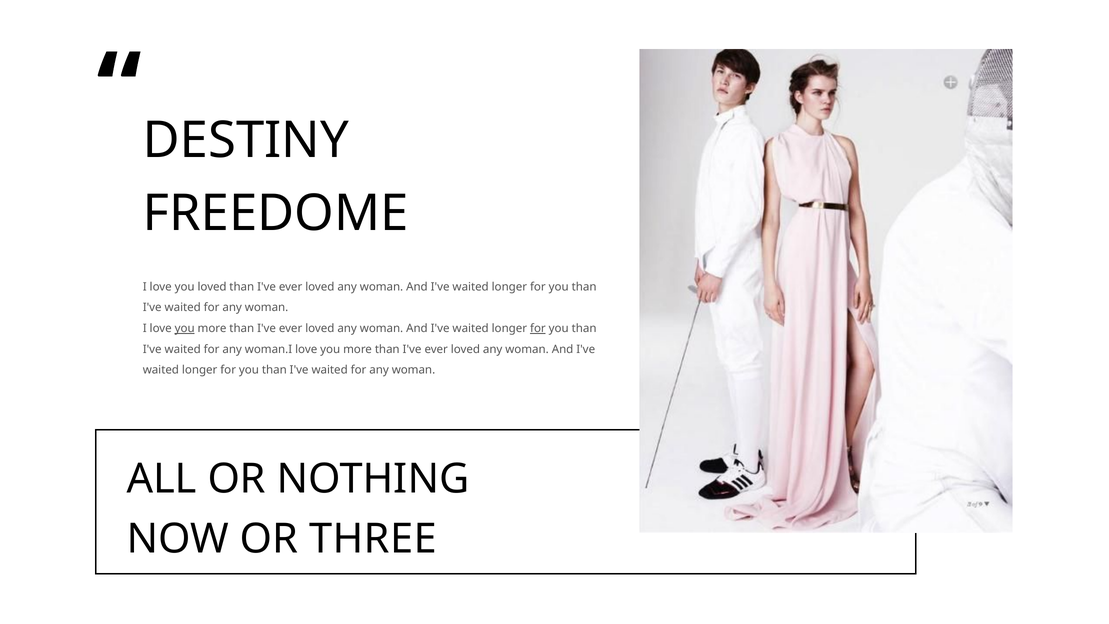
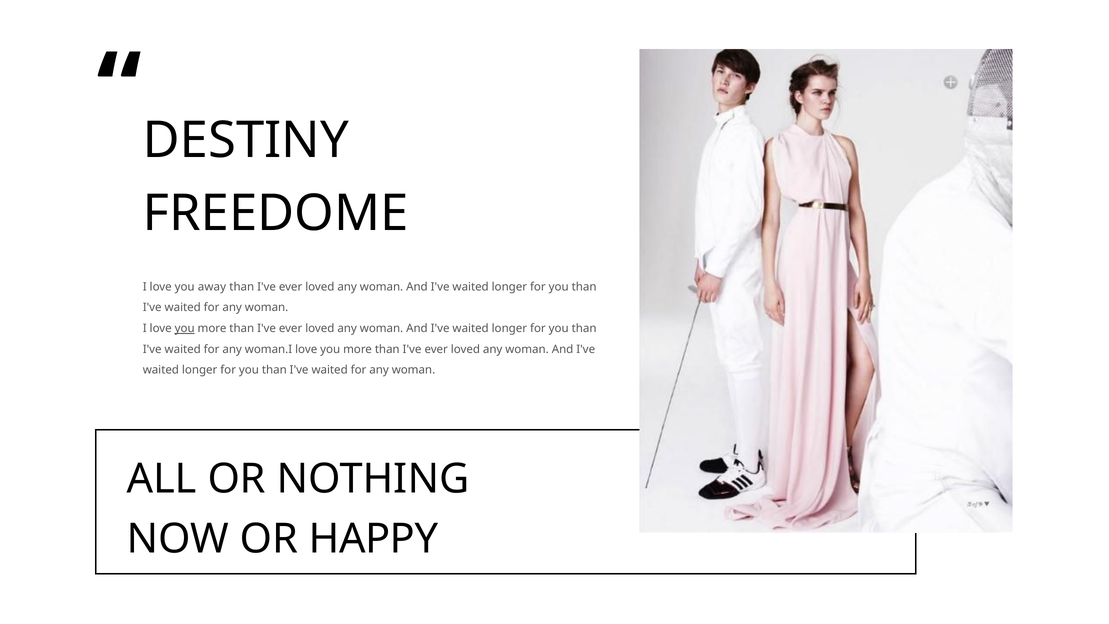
you loved: loved -> away
for at (538, 328) underline: present -> none
THREE: THREE -> HAPPY
